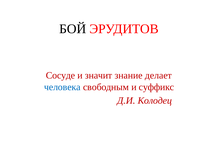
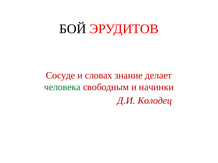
значит: значит -> словах
человека colour: blue -> green
суффикс: суффикс -> начинки
